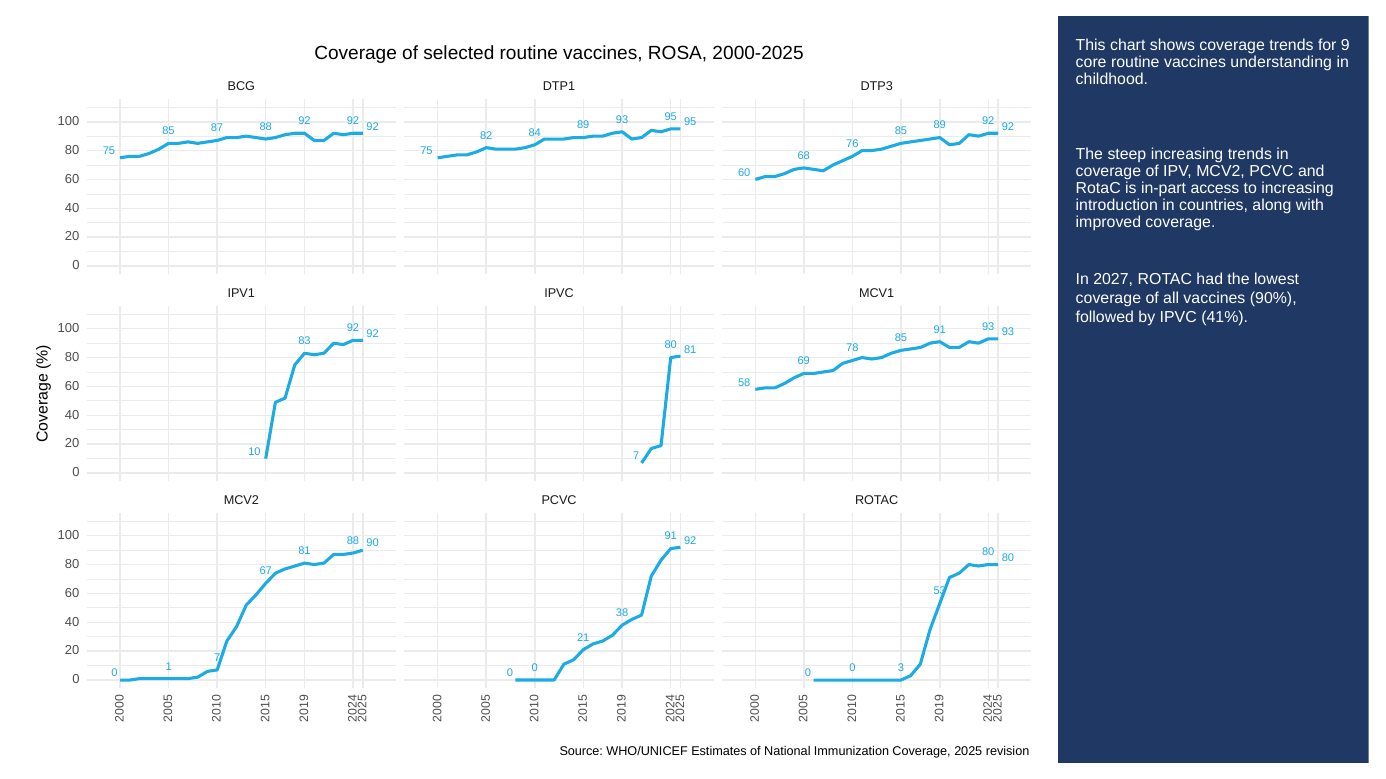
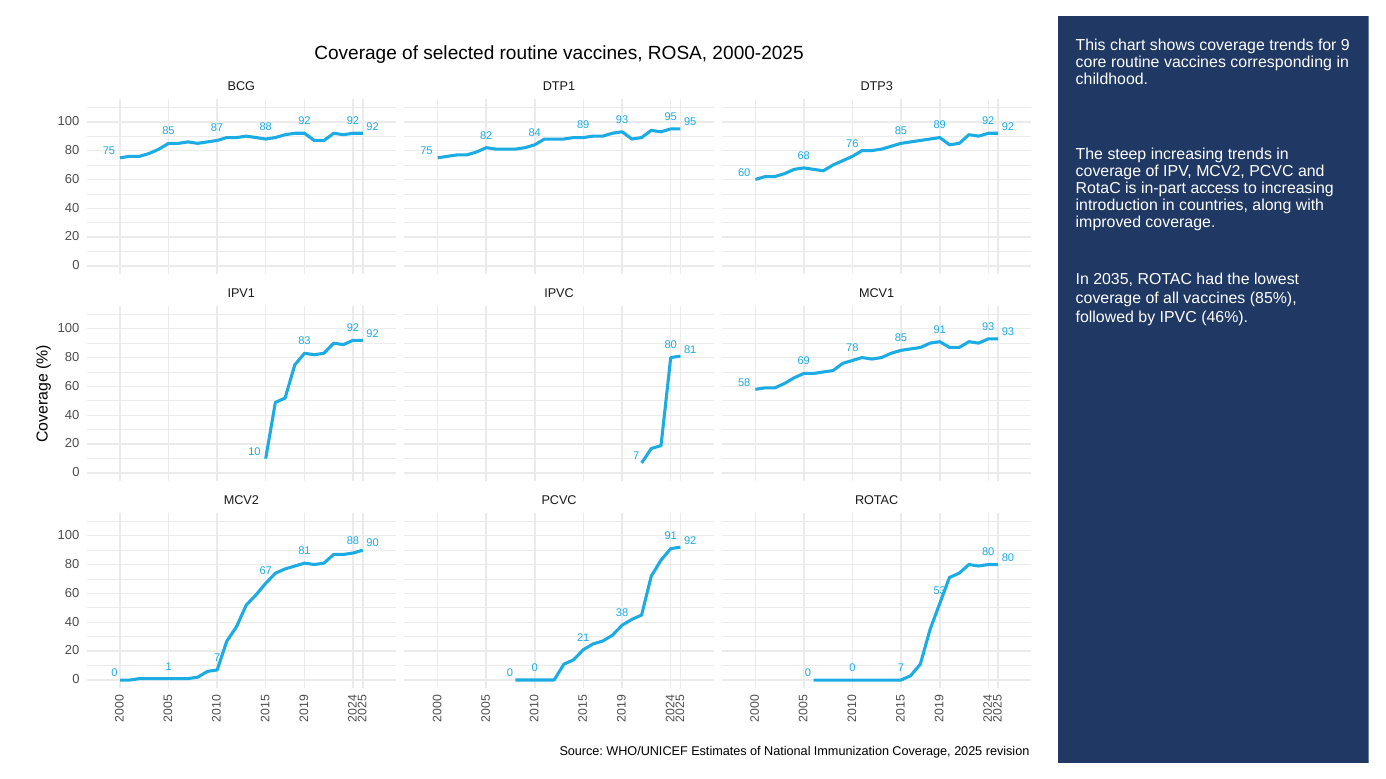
understanding: understanding -> corresponding
2027: 2027 -> 2035
90%: 90% -> 85%
41%: 41% -> 46%
0 3: 3 -> 7
